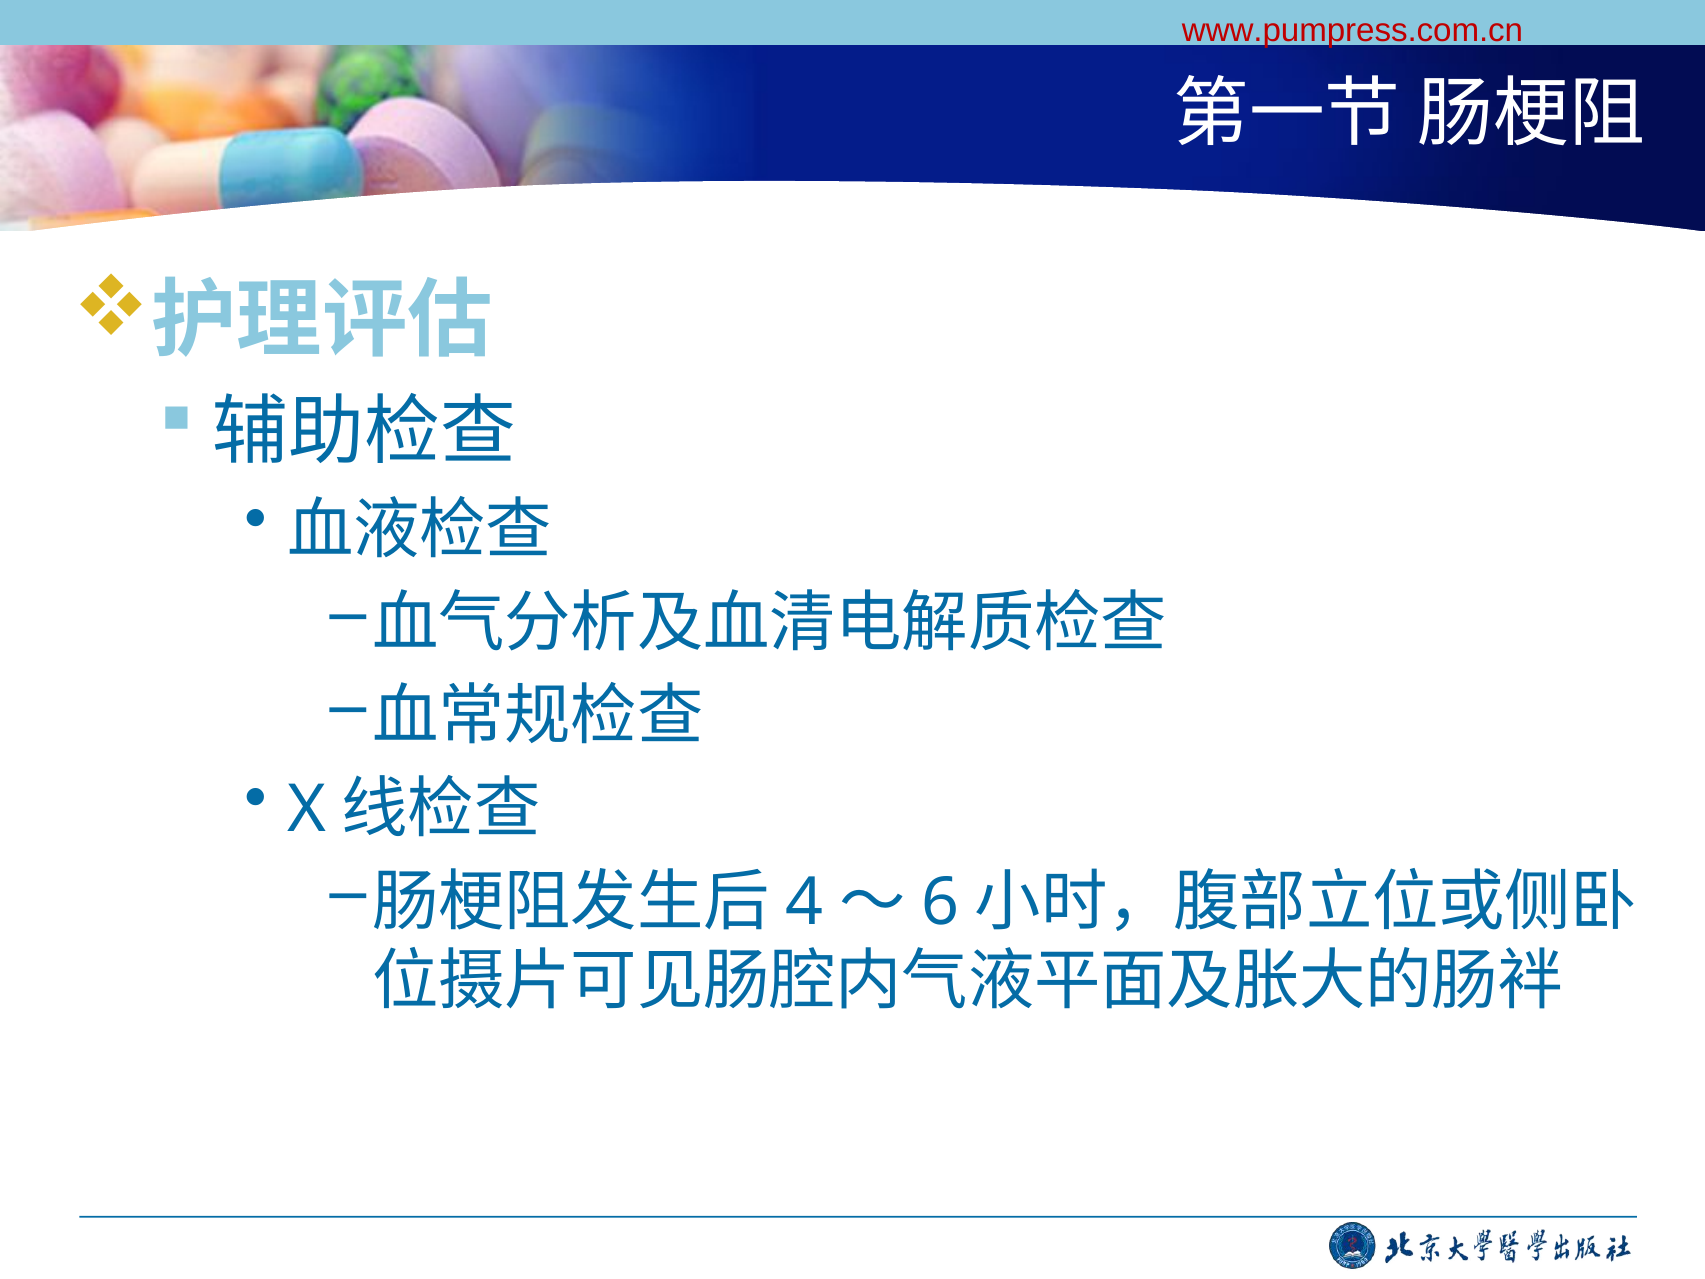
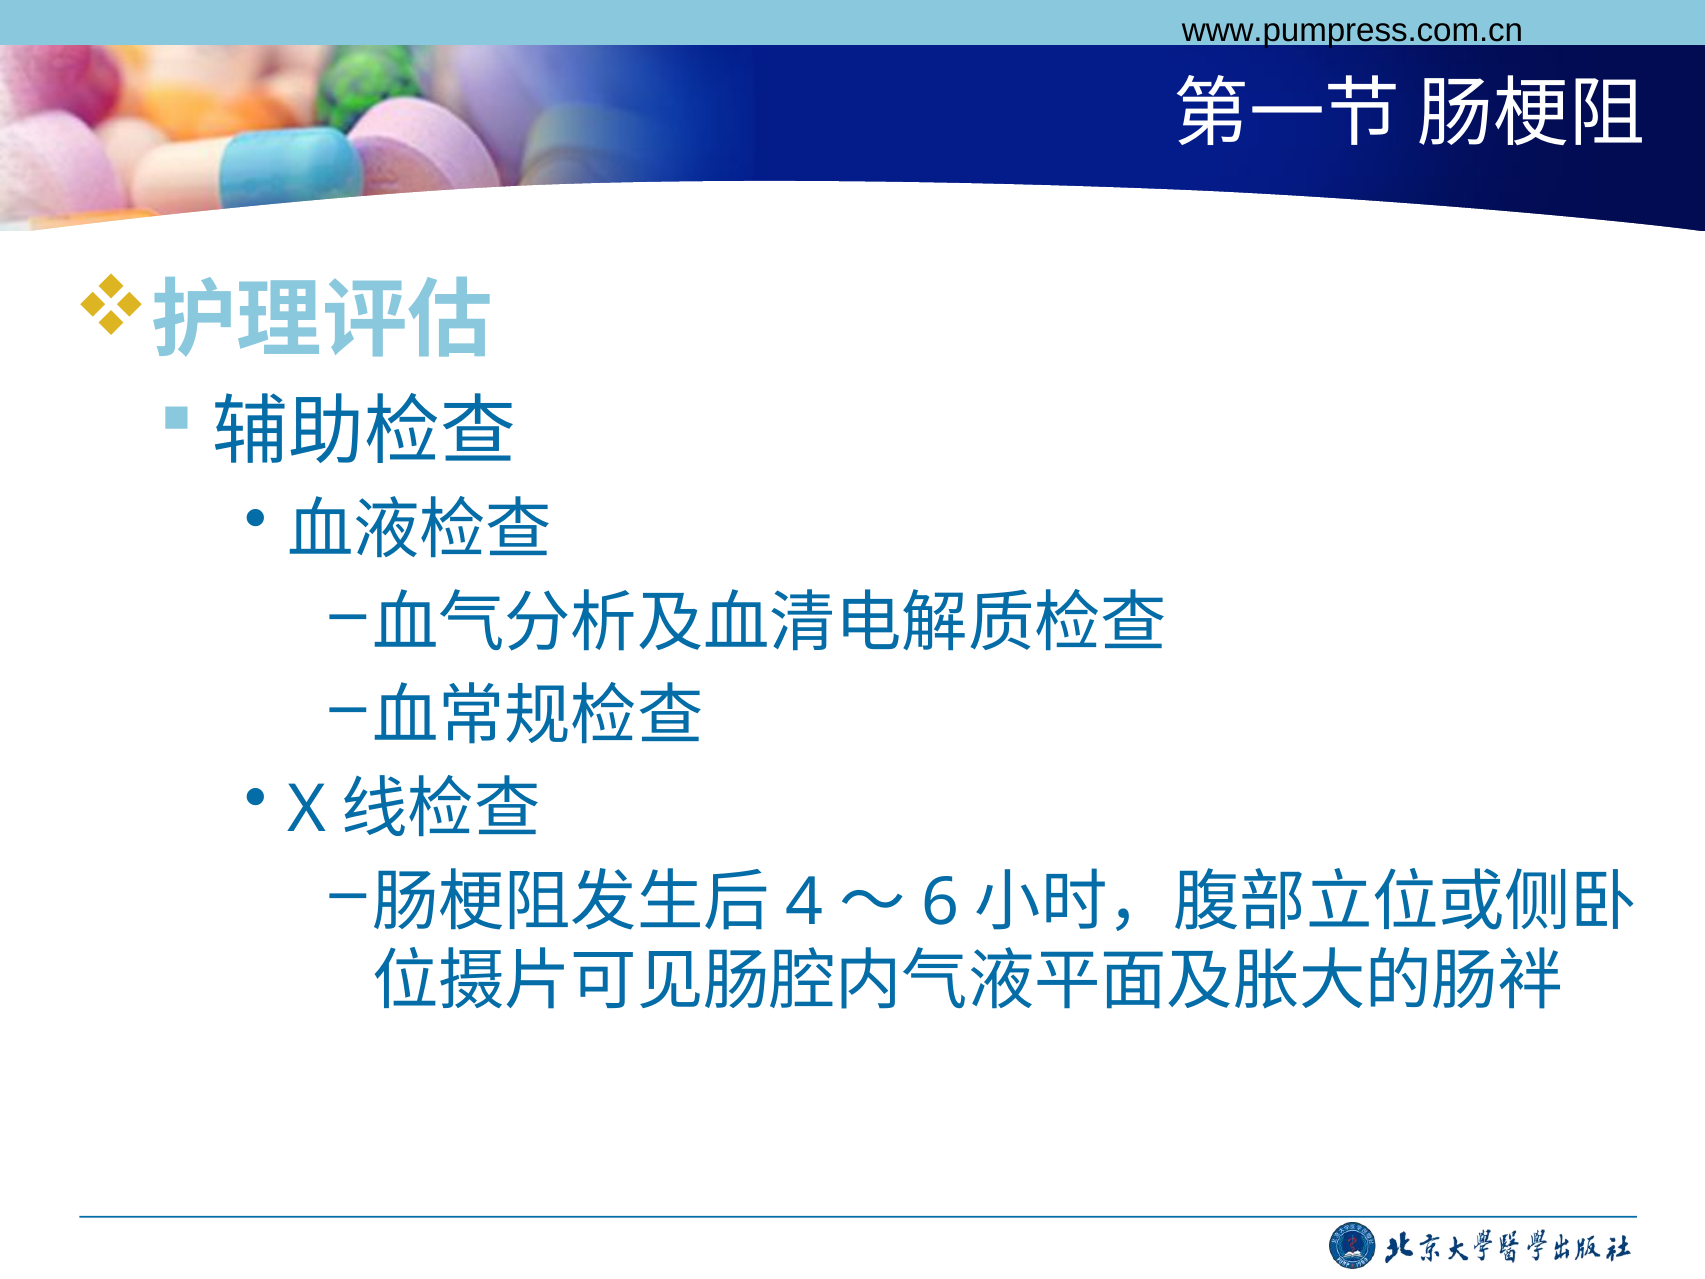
www.pumpress.com.cn colour: red -> black
